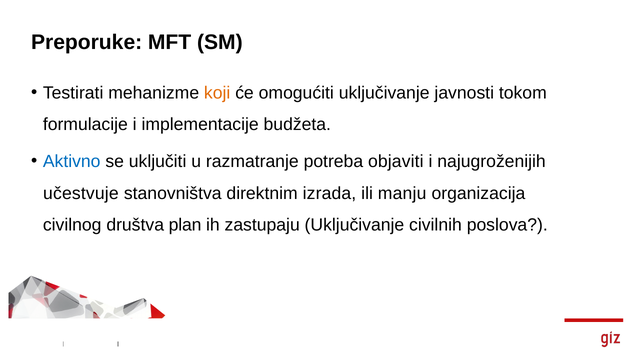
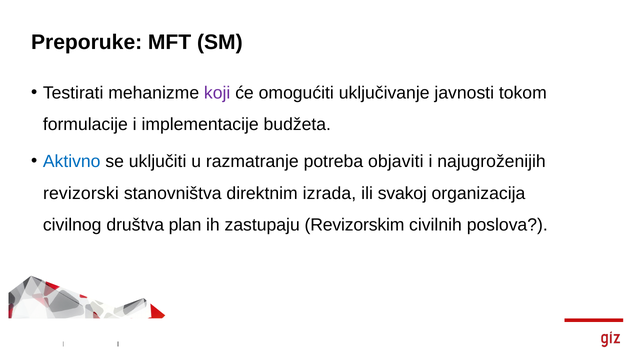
koji colour: orange -> purple
učestvuje: učestvuje -> revizorski
manju: manju -> svakoj
zastupaju Uključivanje: Uključivanje -> Revizorskim
